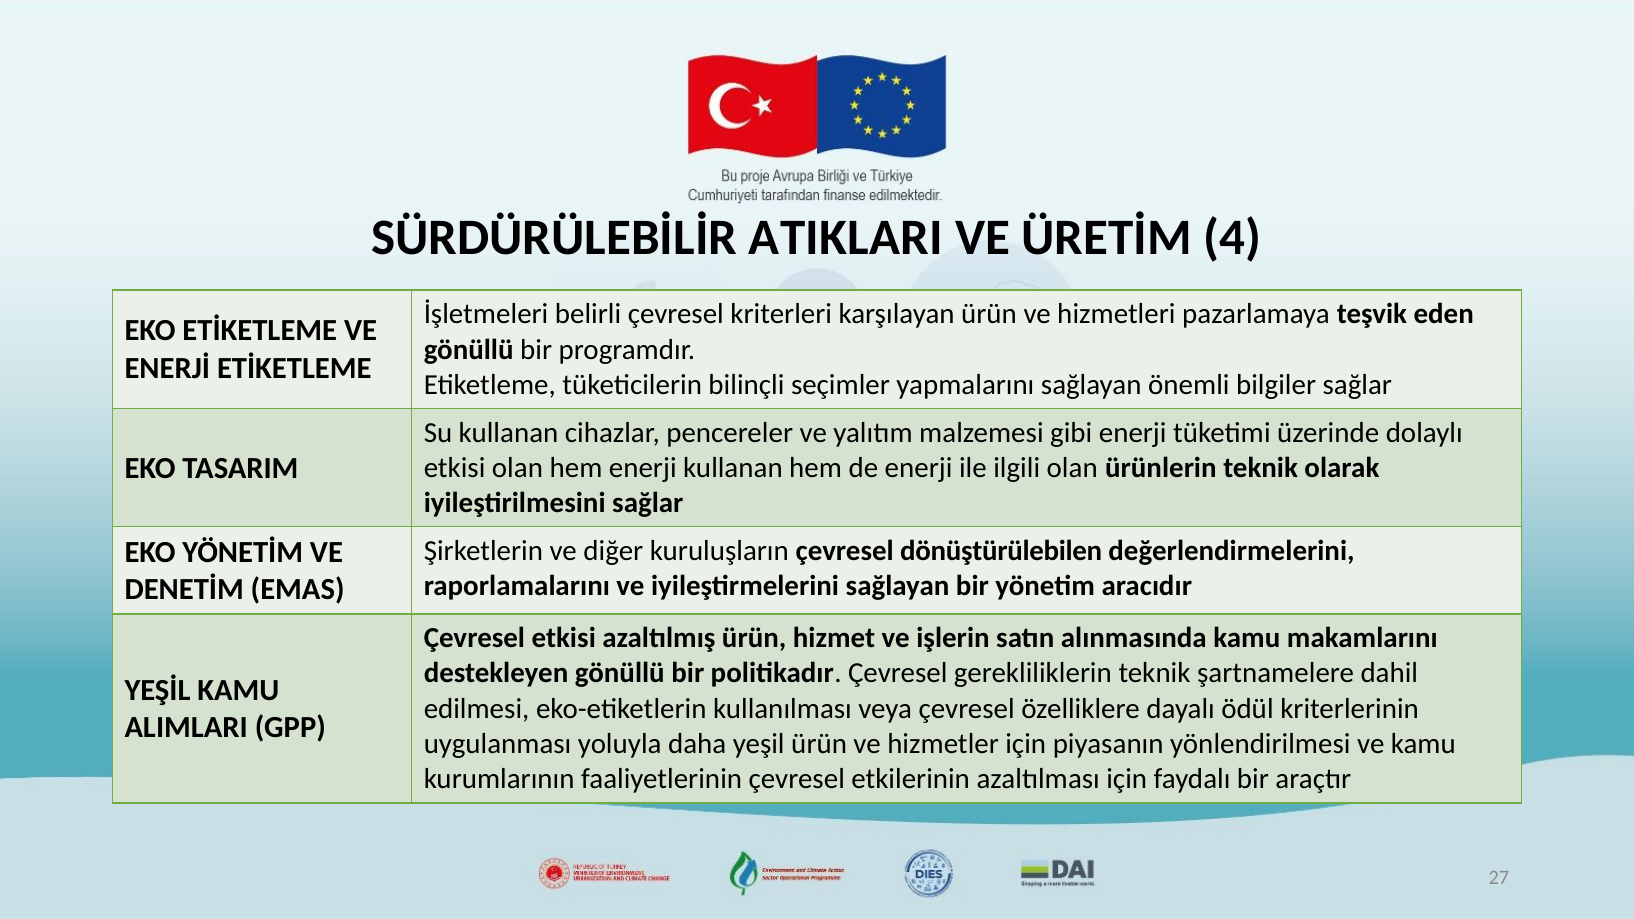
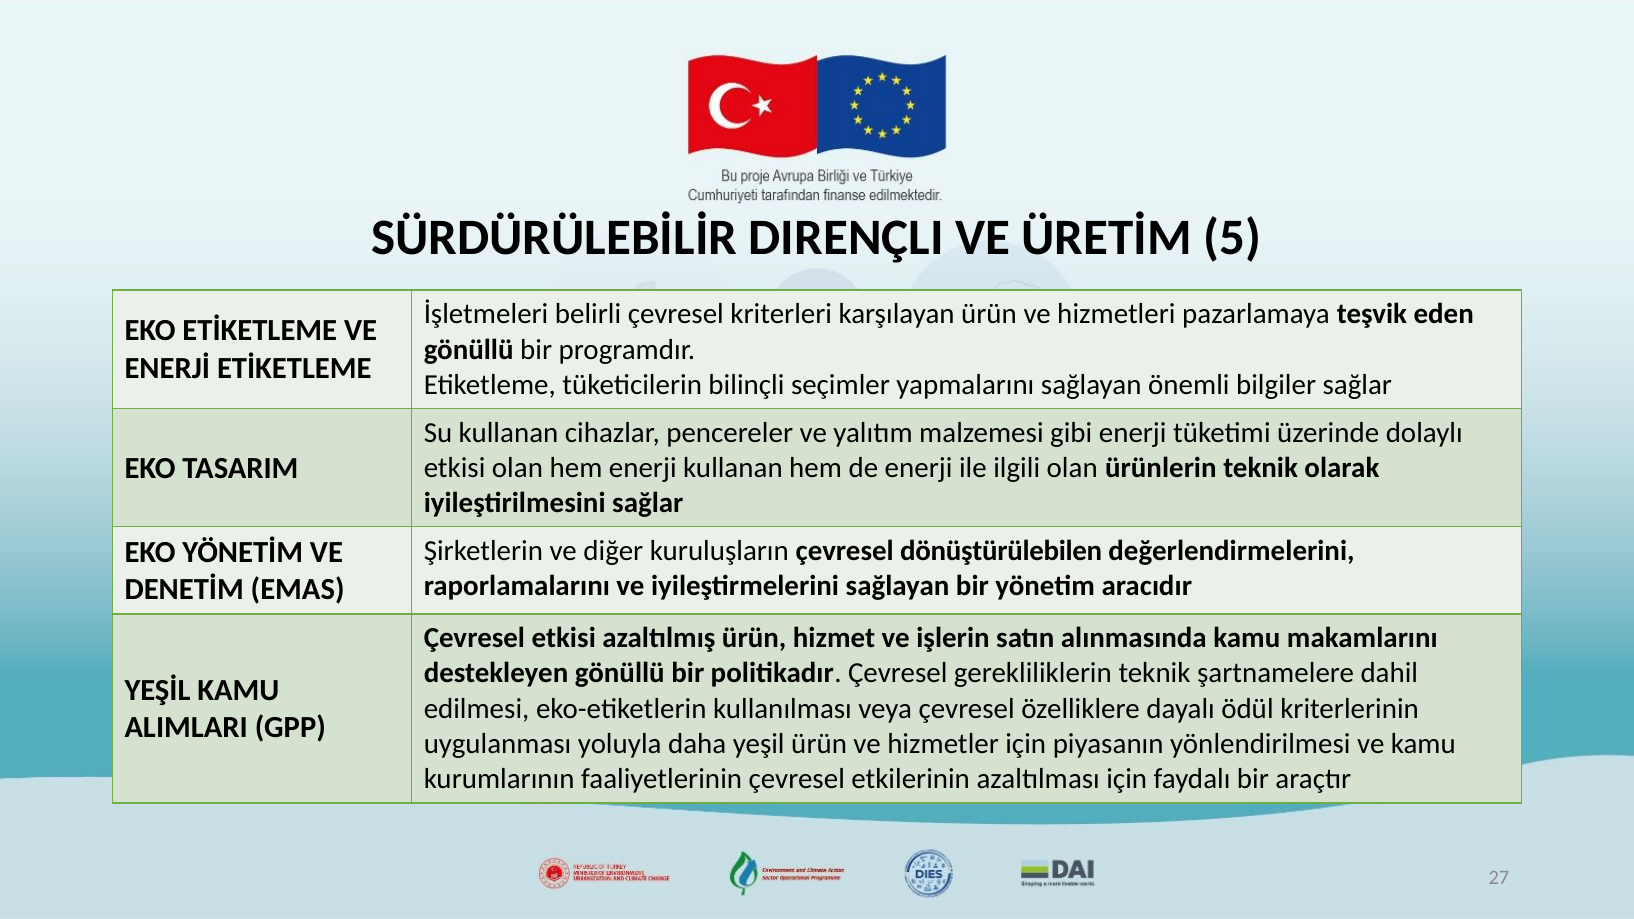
ATIKLARI: ATIKLARI -> DIRENÇLI
4: 4 -> 5
